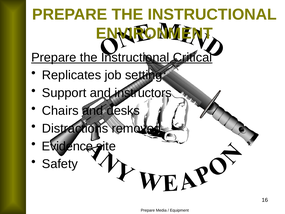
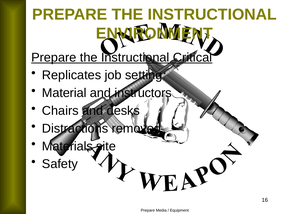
Support: Support -> Material
Evidence: Evidence -> Materials
